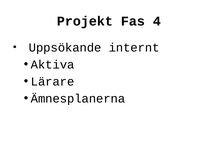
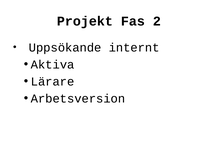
4: 4 -> 2
Ämnesplanerna: Ämnesplanerna -> Arbetsversion
